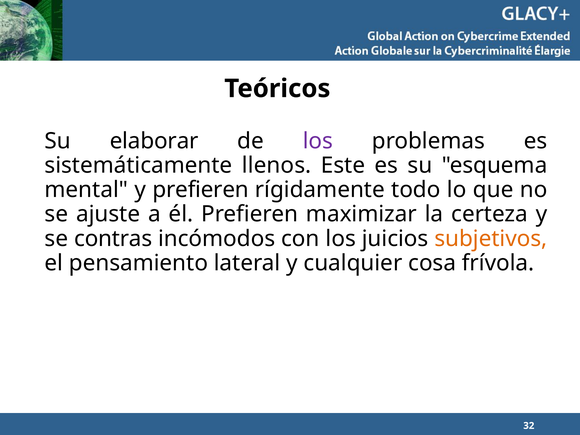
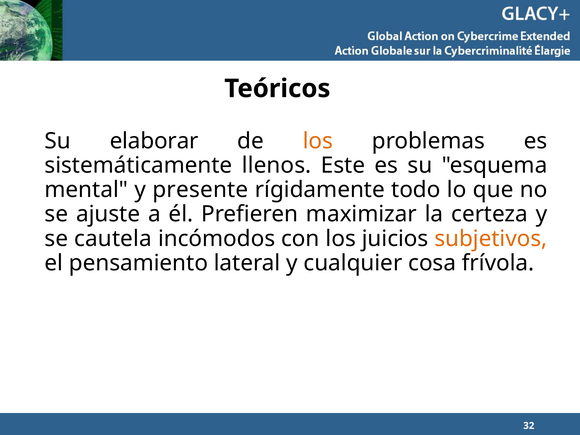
los at (318, 141) colour: purple -> orange
y prefieren: prefieren -> presente
contras: contras -> cautela
